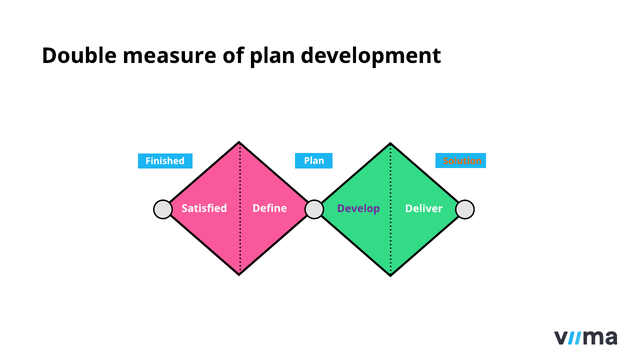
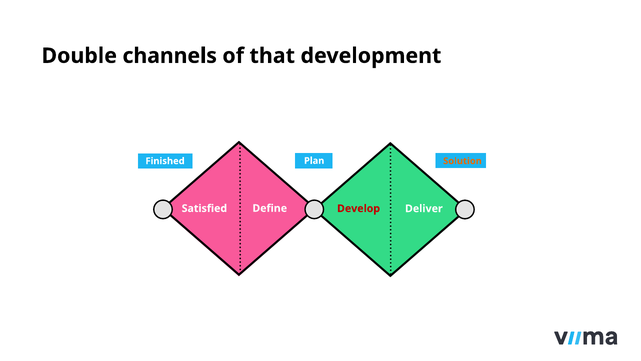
measure: measure -> channels
of plan: plan -> that
Develop colour: purple -> red
